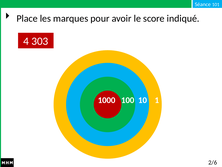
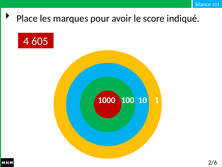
303: 303 -> 605
